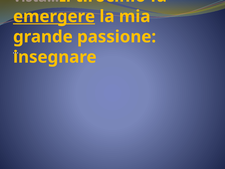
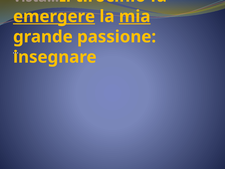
mia underline: none -> present
